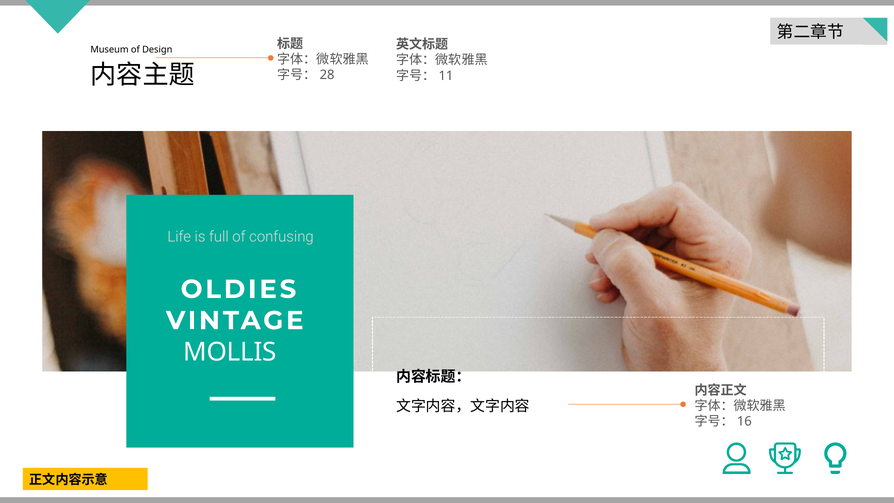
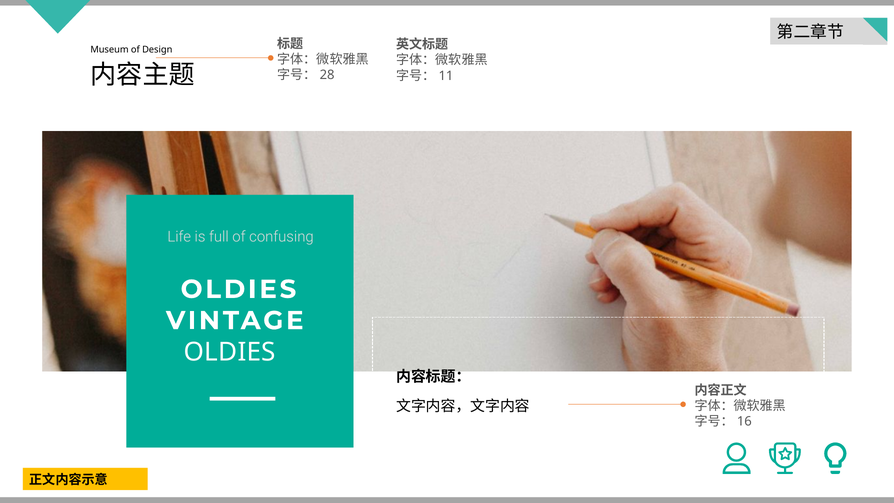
MOLLIS at (230, 352): MOLLIS -> OLDIES
